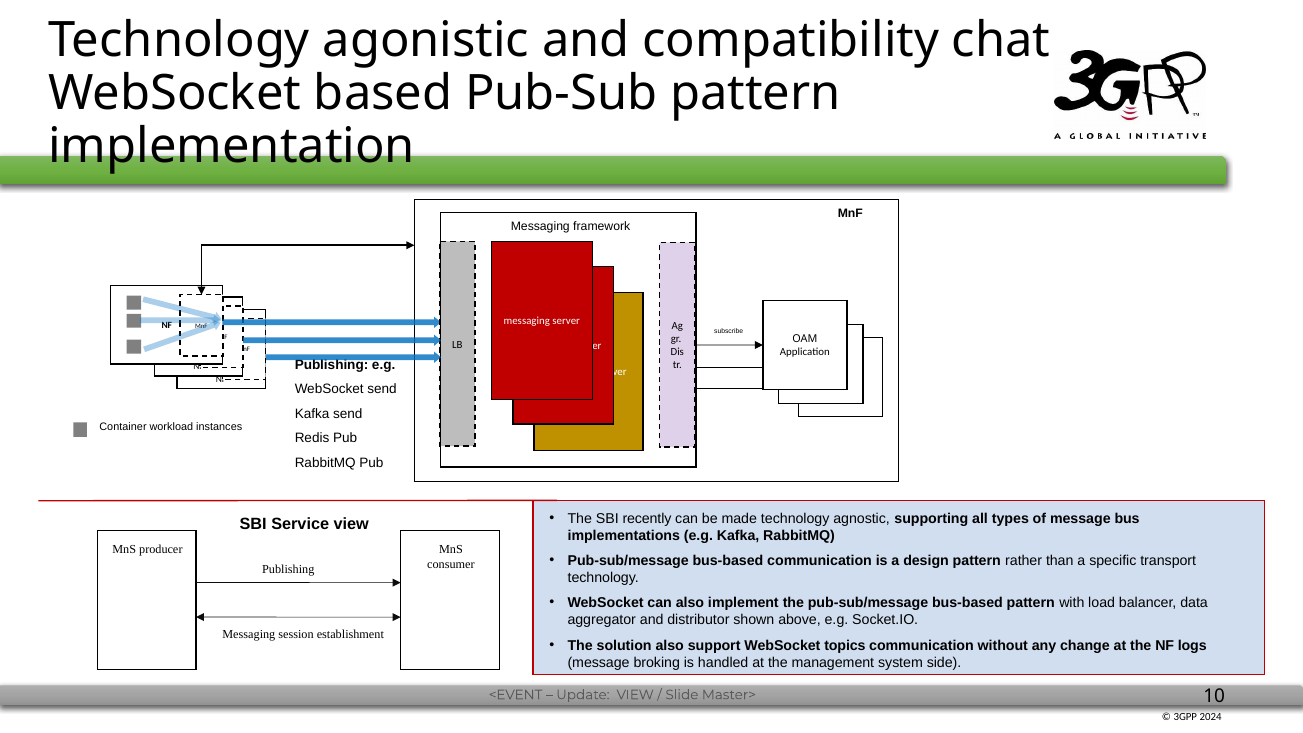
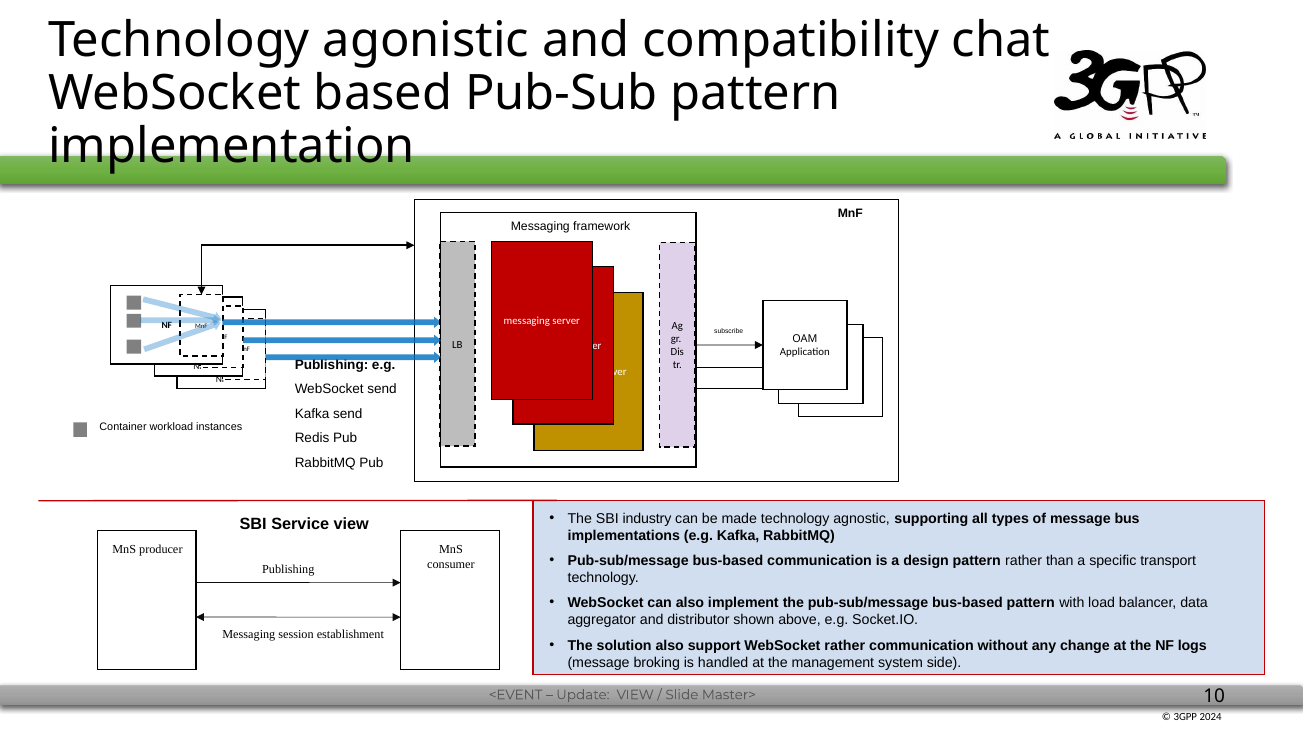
recently: recently -> industry
WebSocket topics: topics -> rather
